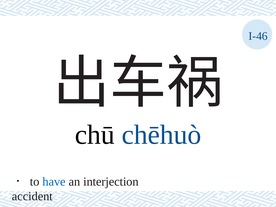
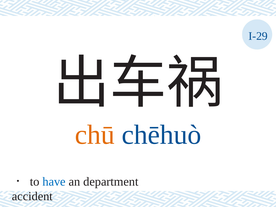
I-46: I-46 -> I-29
chū colour: black -> orange
interjection: interjection -> department
